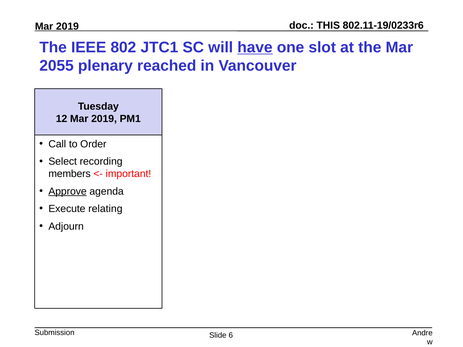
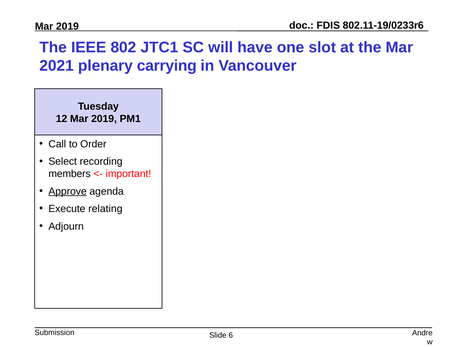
THIS: THIS -> FDIS
have underline: present -> none
2055: 2055 -> 2021
reached: reached -> carrying
